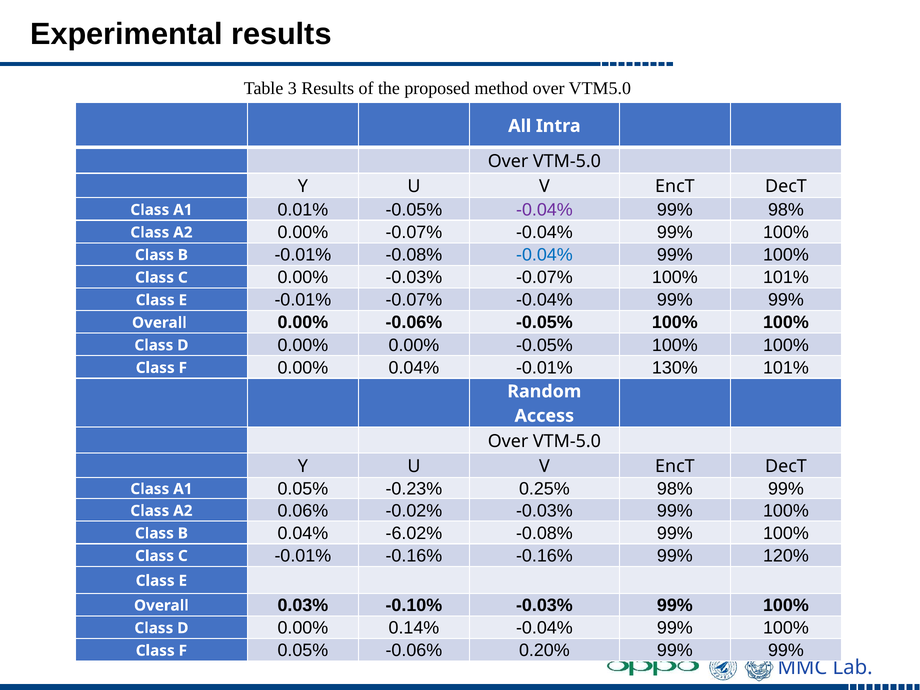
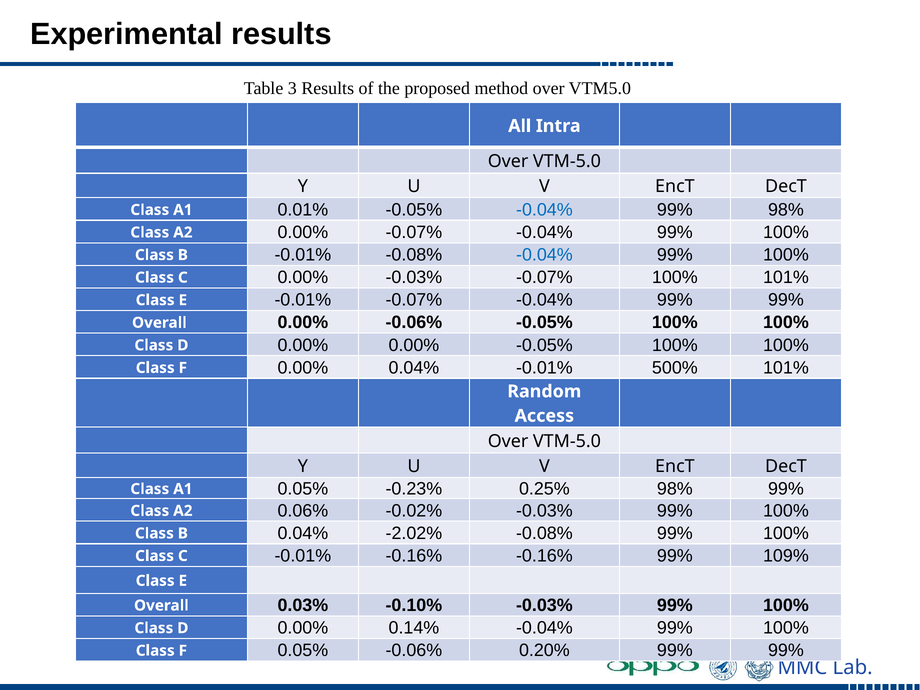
-0.04% at (544, 210) colour: purple -> blue
130%: 130% -> 500%
-6.02%: -6.02% -> -2.02%
120%: 120% -> 109%
